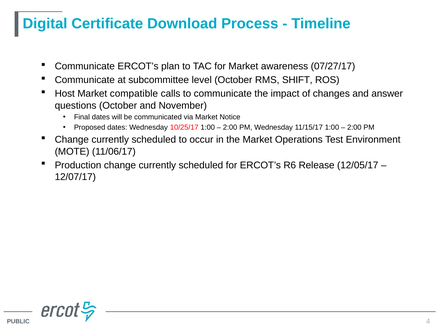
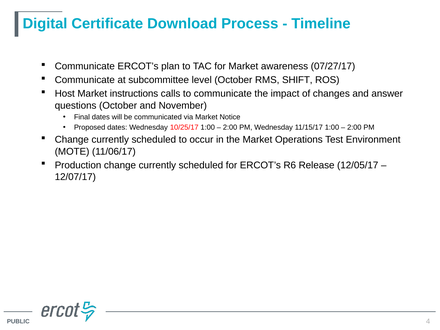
compatible: compatible -> instructions
